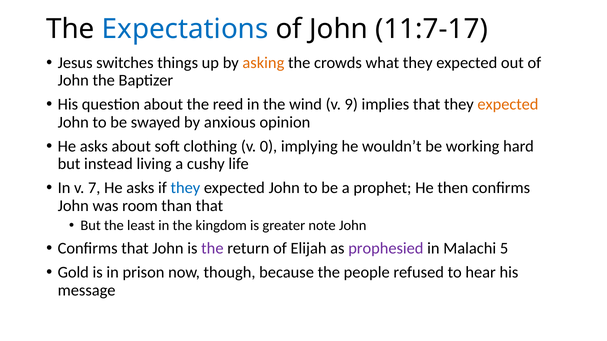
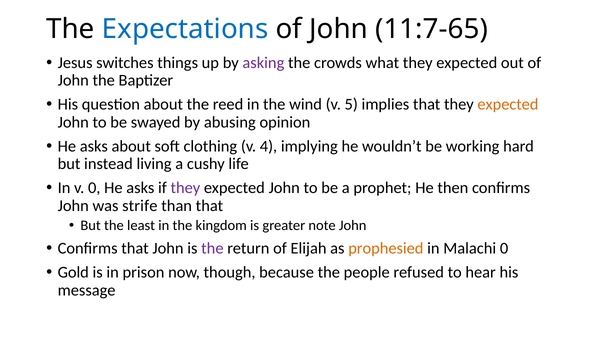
11:7-17: 11:7-17 -> 11:7-65
asking colour: orange -> purple
9: 9 -> 5
anxious: anxious -> abusing
0: 0 -> 4
v 7: 7 -> 0
they at (185, 188) colour: blue -> purple
room: room -> strife
prophesied colour: purple -> orange
Malachi 5: 5 -> 0
